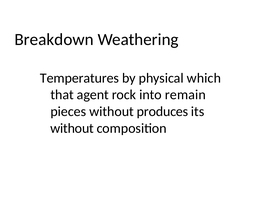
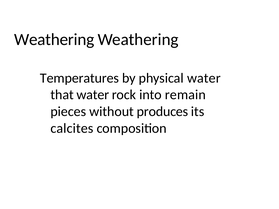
Breakdown at (54, 40): Breakdown -> Weathering
physical which: which -> water
that agent: agent -> water
without at (72, 128): without -> calcites
